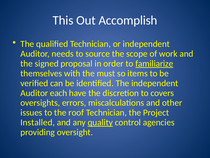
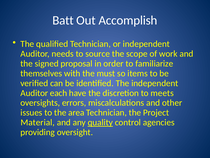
This: This -> Batt
familiarize underline: present -> none
covers: covers -> meets
roof: roof -> area
Installed: Installed -> Material
